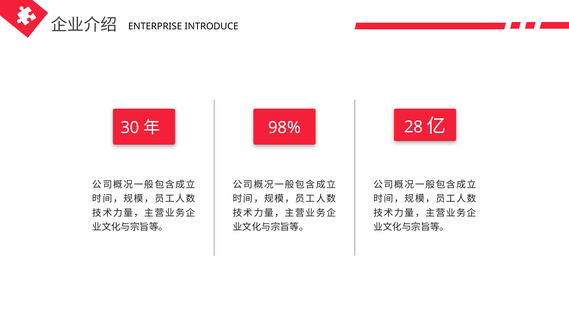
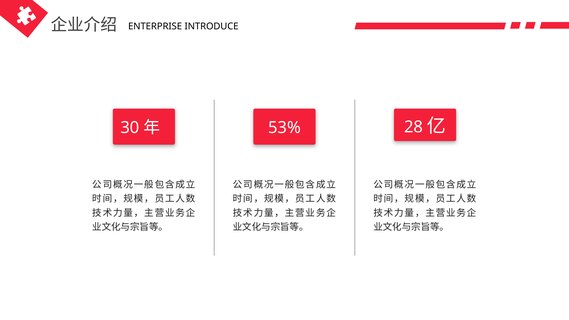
98%: 98% -> 53%
